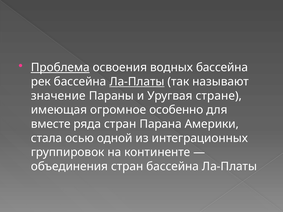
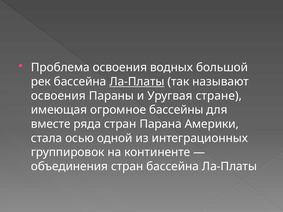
Проблема underline: present -> none
водных бассейна: бассейна -> большой
значение at (58, 96): значение -> освоения
особенно: особенно -> бассейны
